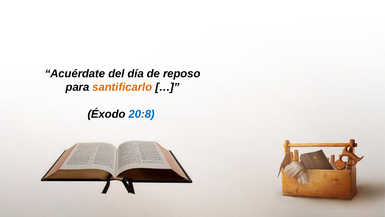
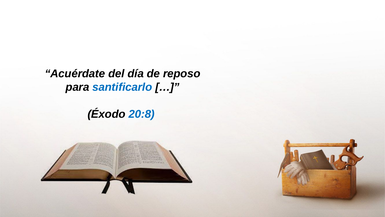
santificarlo colour: orange -> blue
